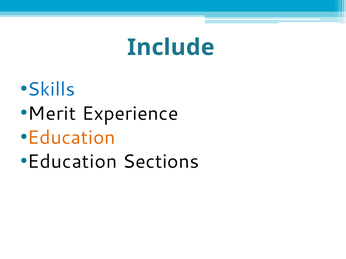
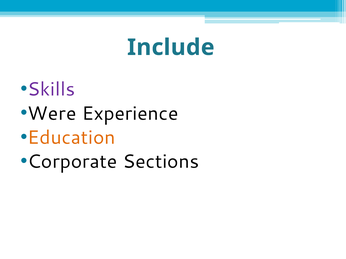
Skills colour: blue -> purple
Merit: Merit -> Were
Education at (72, 162): Education -> Corporate
